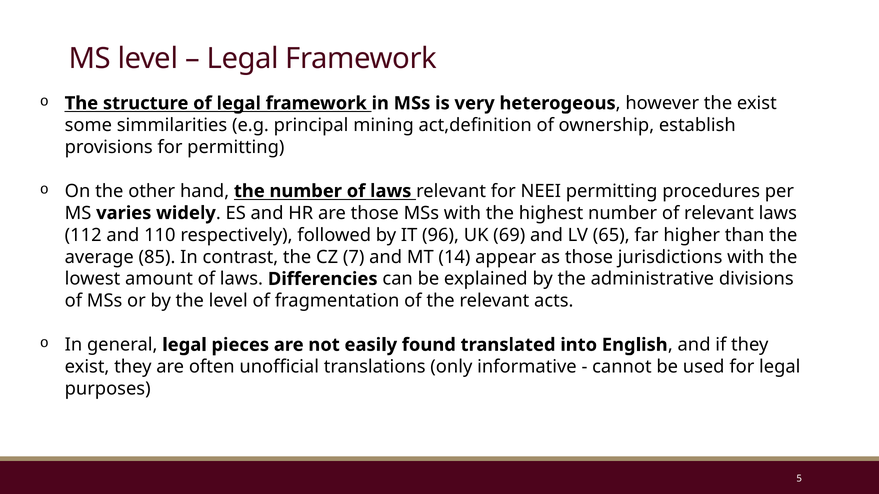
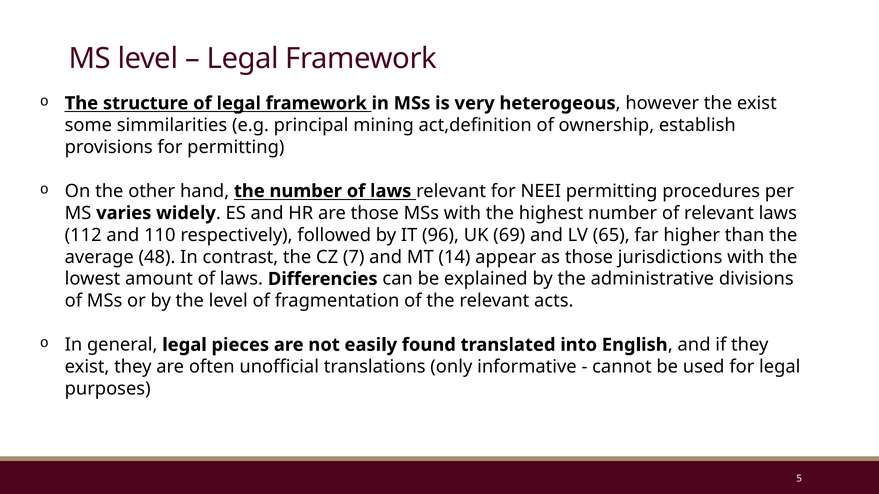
85: 85 -> 48
